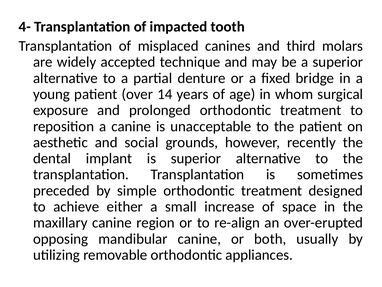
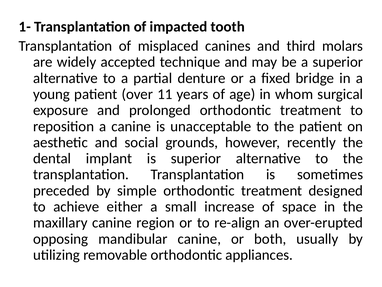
4-: 4- -> 1-
14: 14 -> 11
